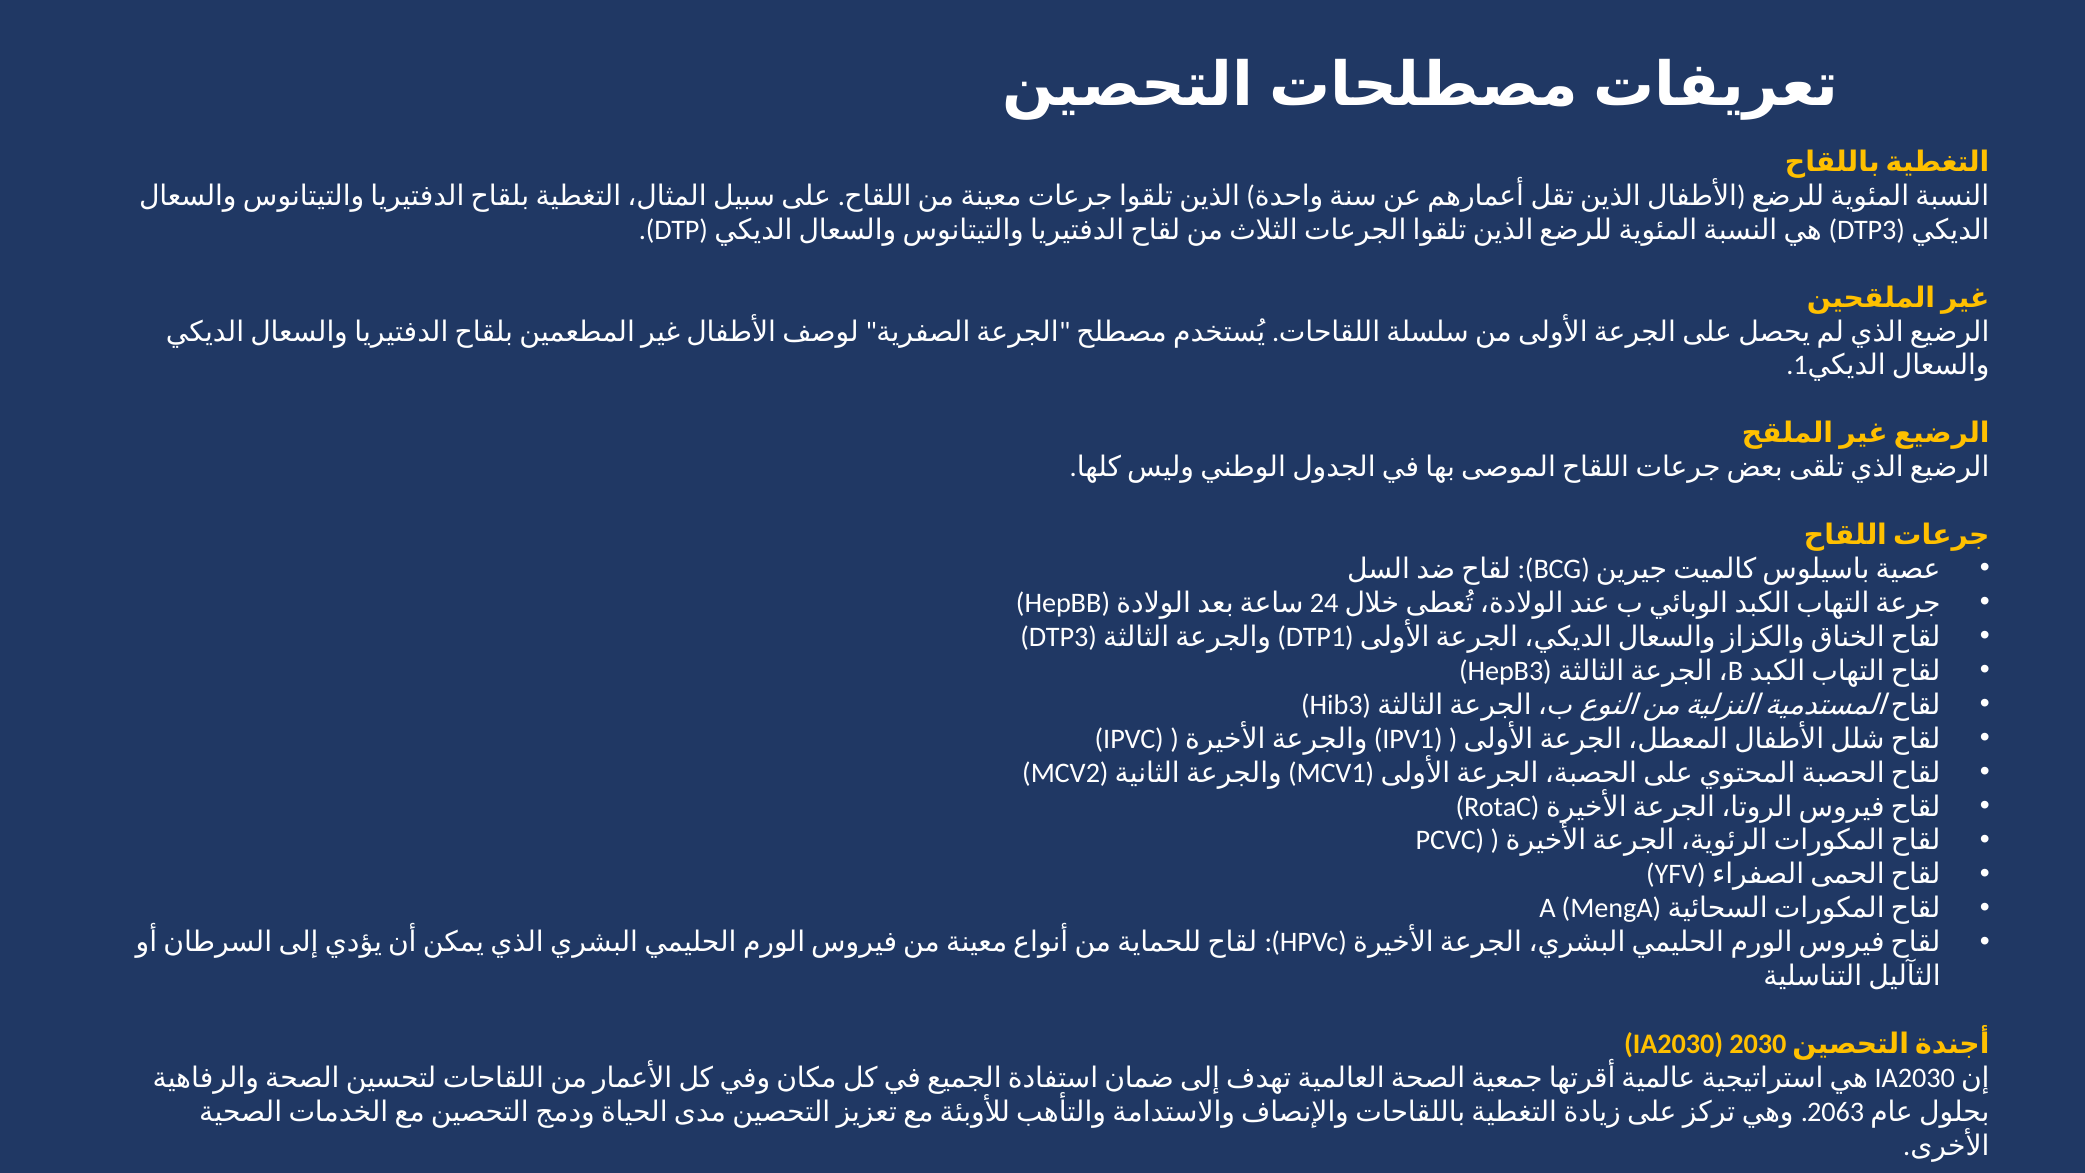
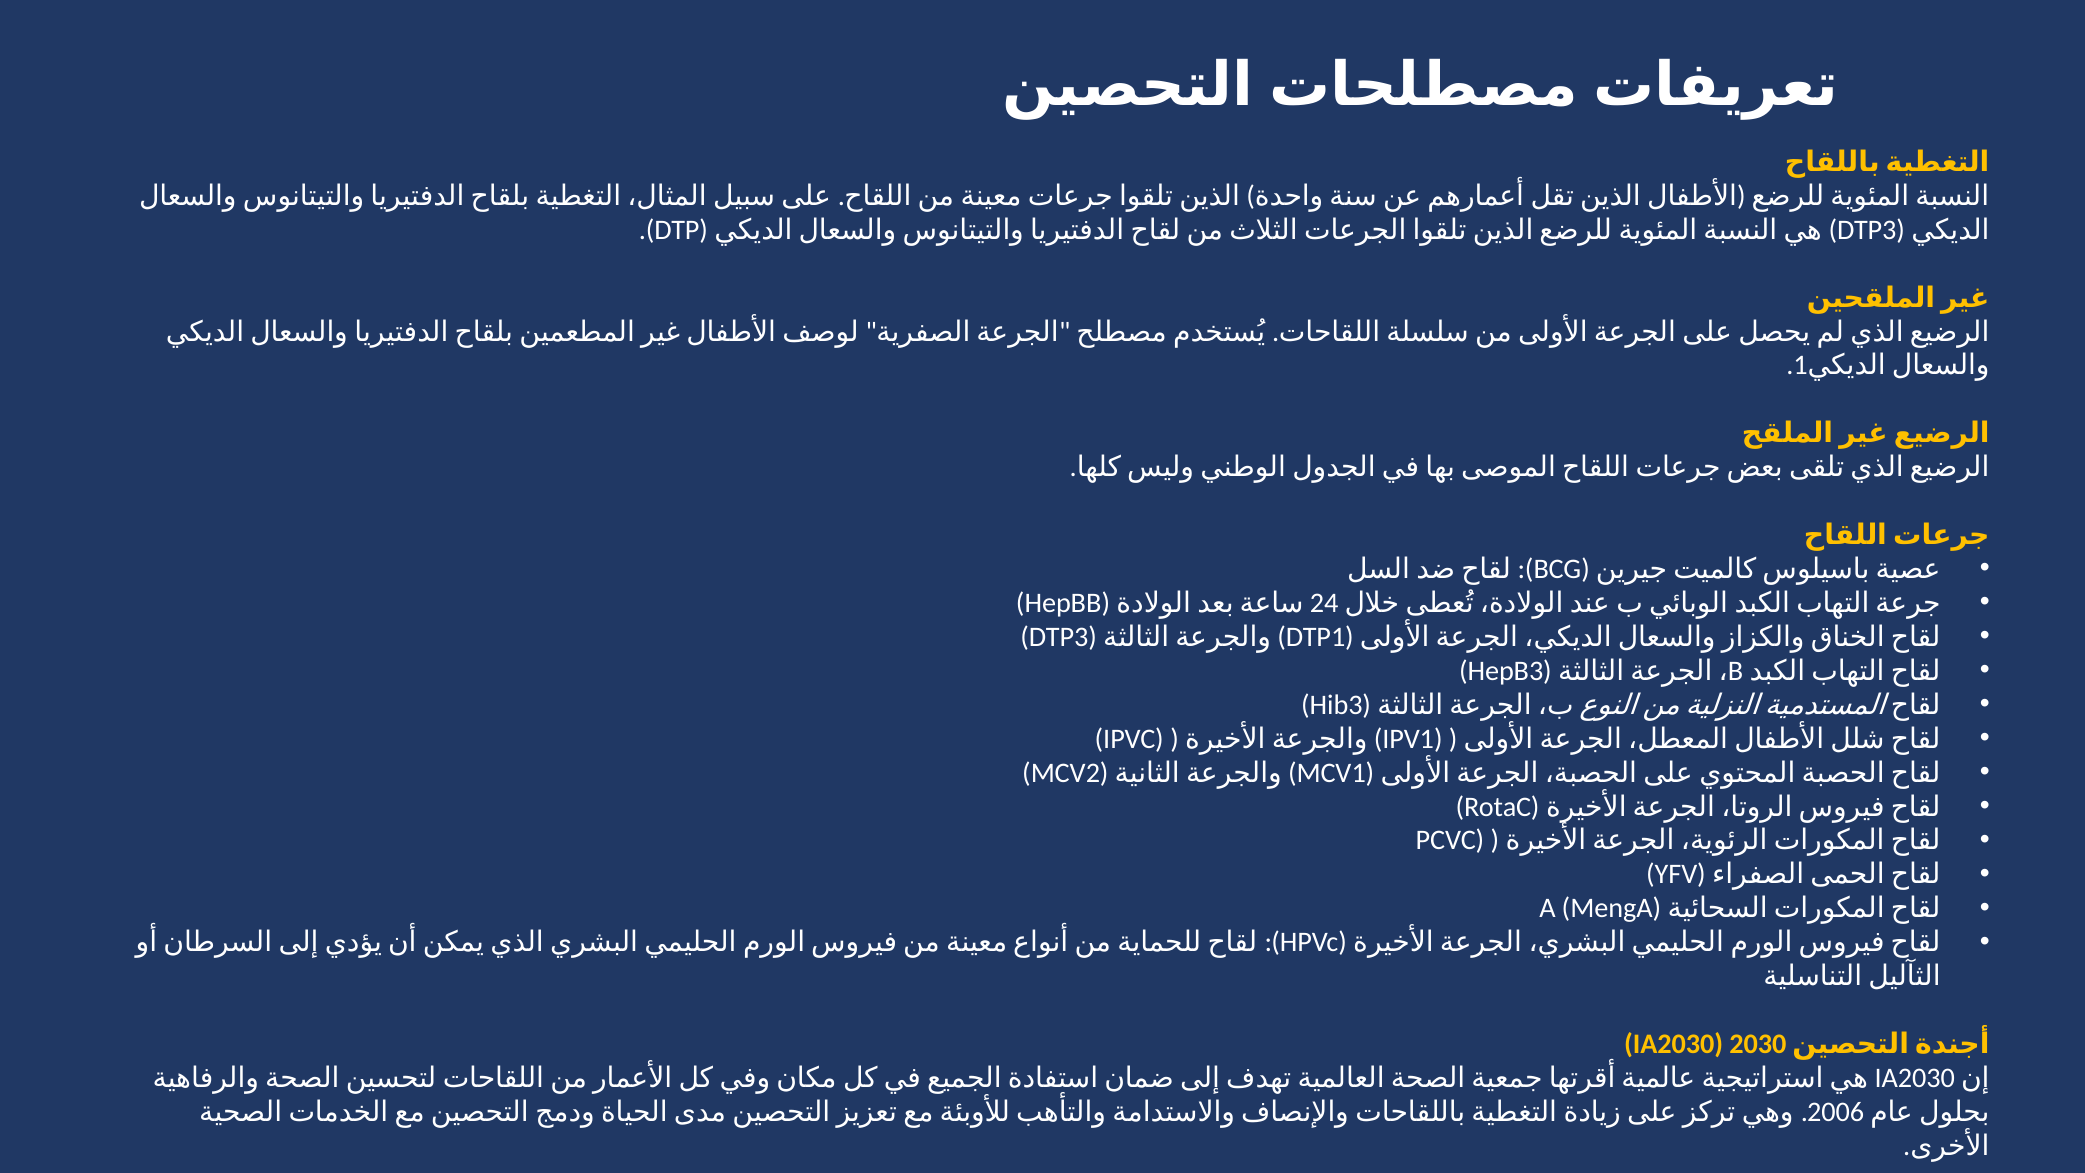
2063: 2063 -> 2006
